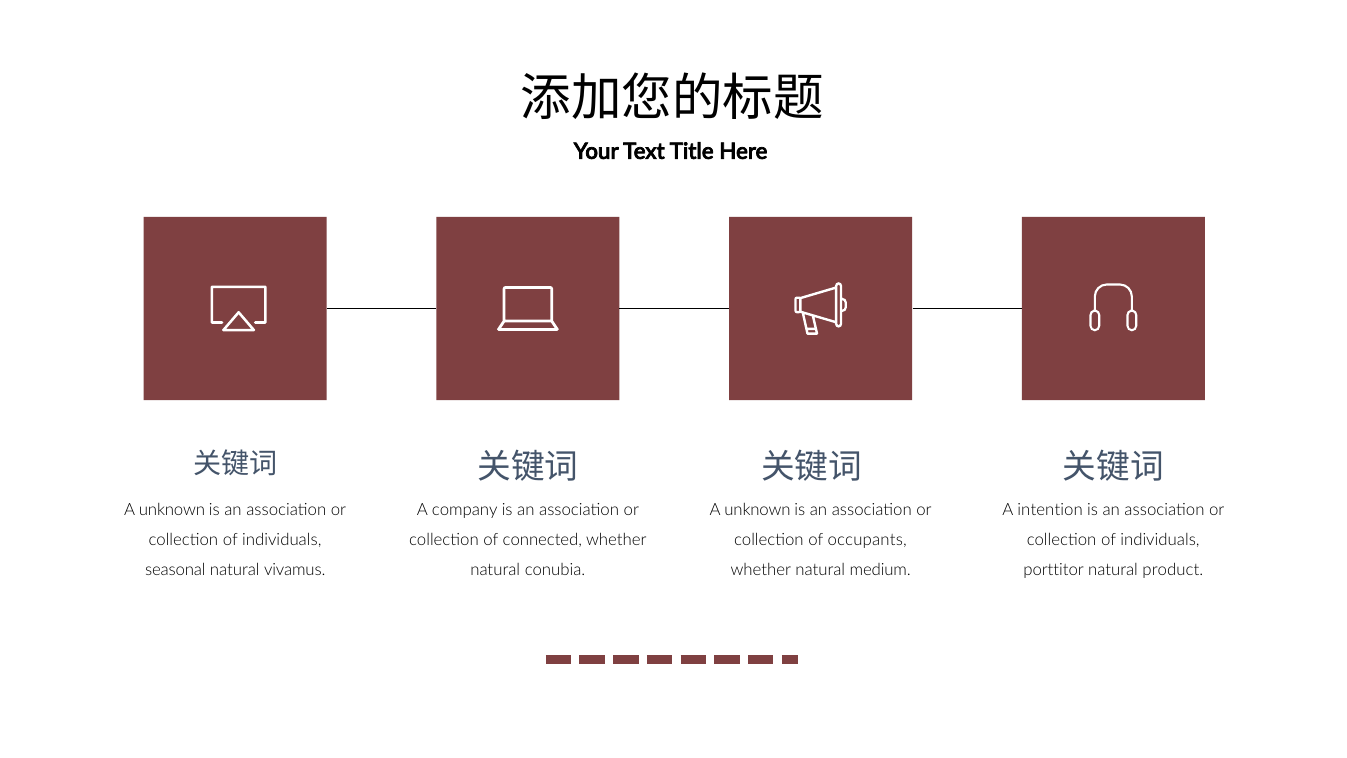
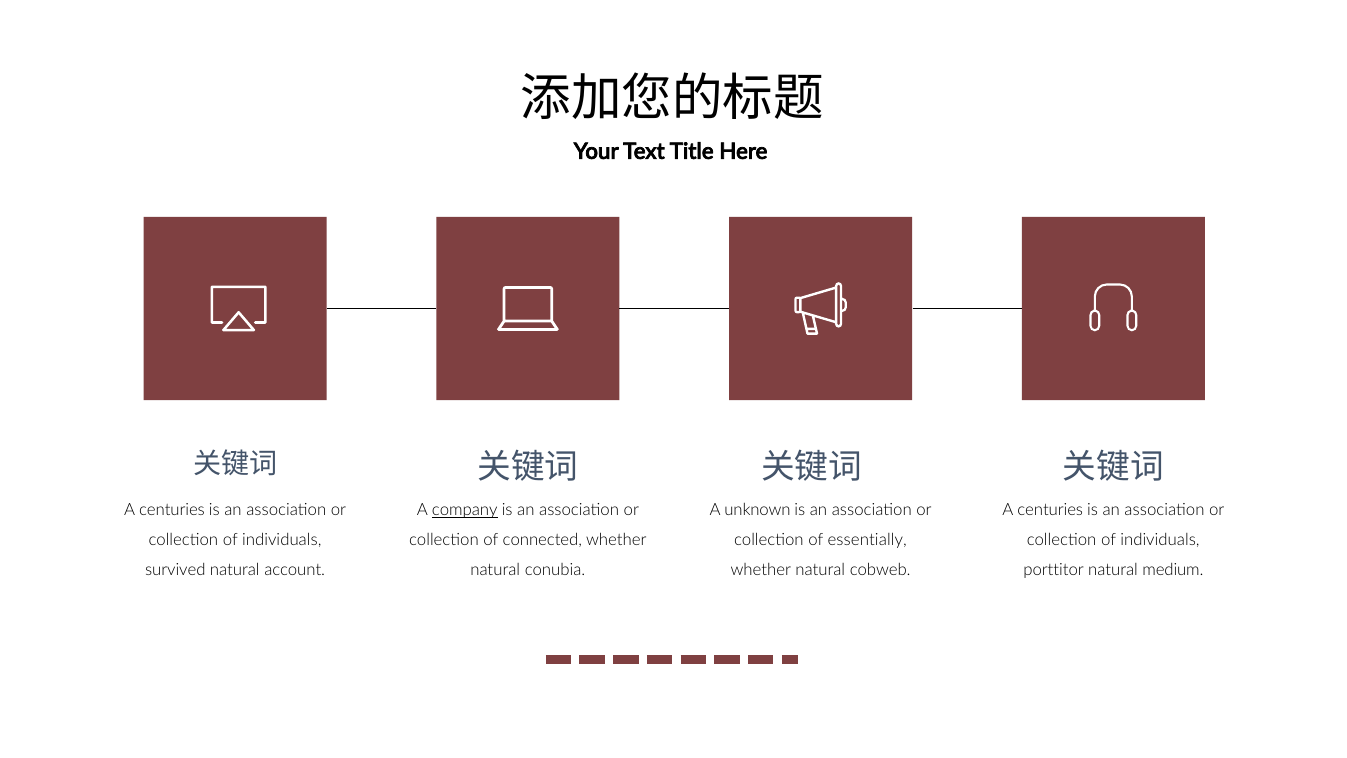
unknown at (172, 510): unknown -> centuries
company underline: none -> present
intention at (1050, 510): intention -> centuries
occupants: occupants -> essentially
seasonal: seasonal -> survived
vivamus: vivamus -> account
medium: medium -> cobweb
product: product -> medium
